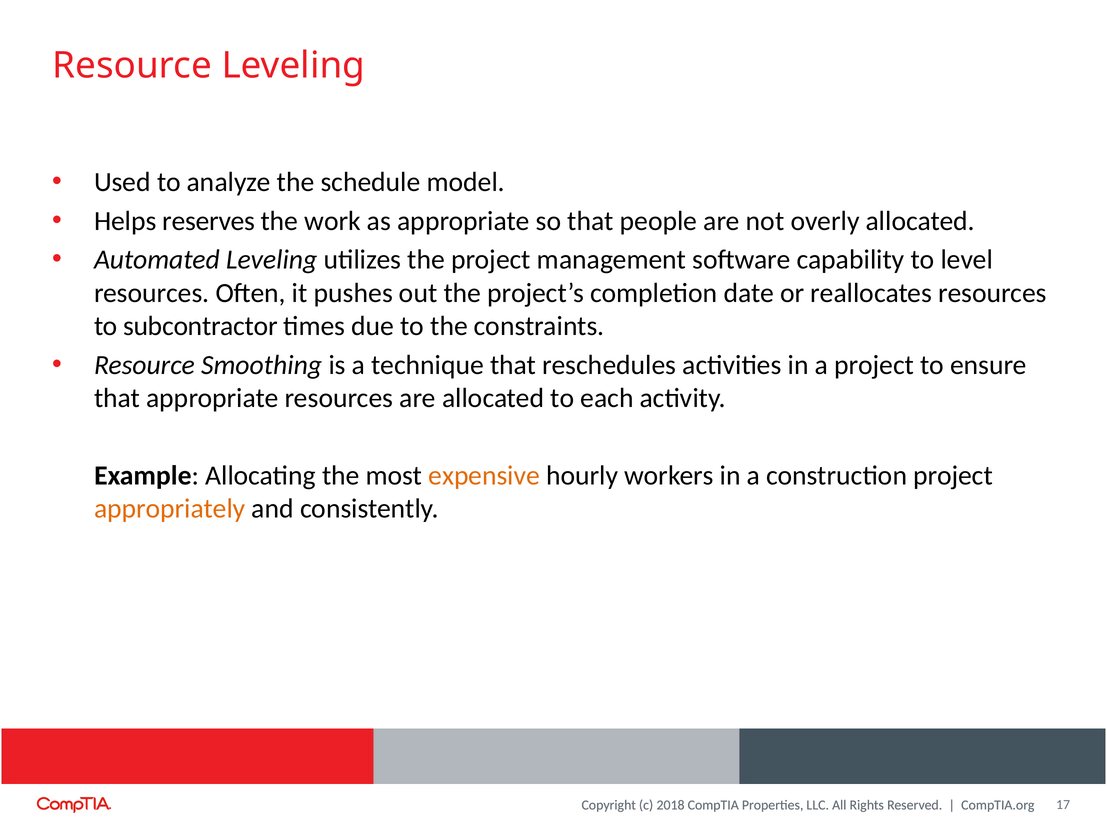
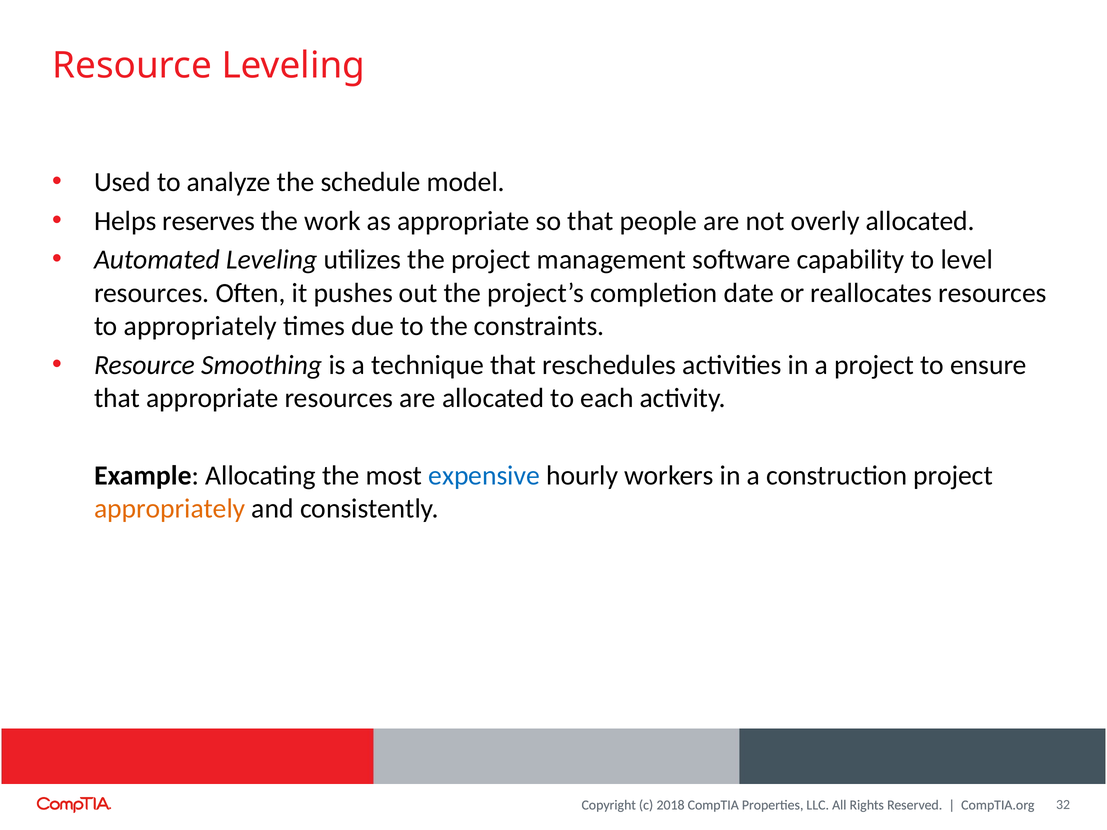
to subcontractor: subcontractor -> appropriately
expensive colour: orange -> blue
17: 17 -> 32
